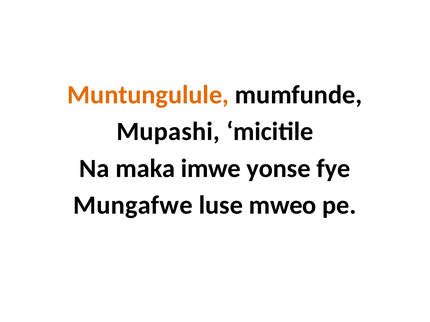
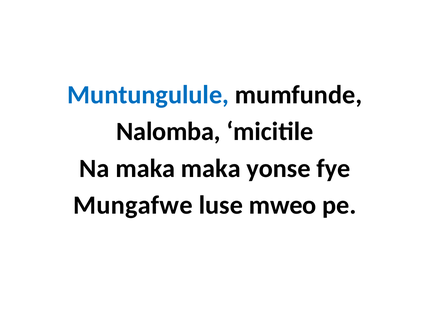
Muntungulule colour: orange -> blue
Mupashi: Mupashi -> Nalomba
maka imwe: imwe -> maka
